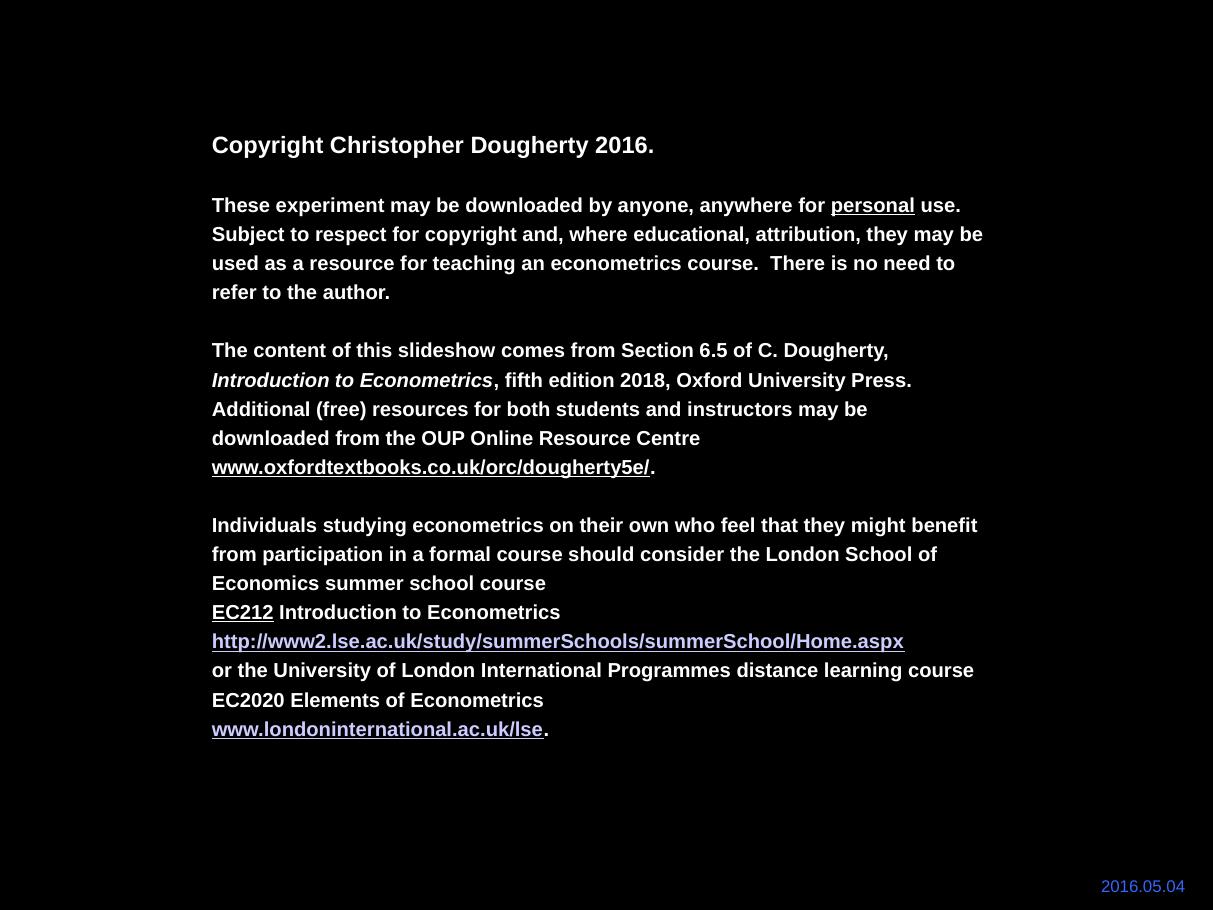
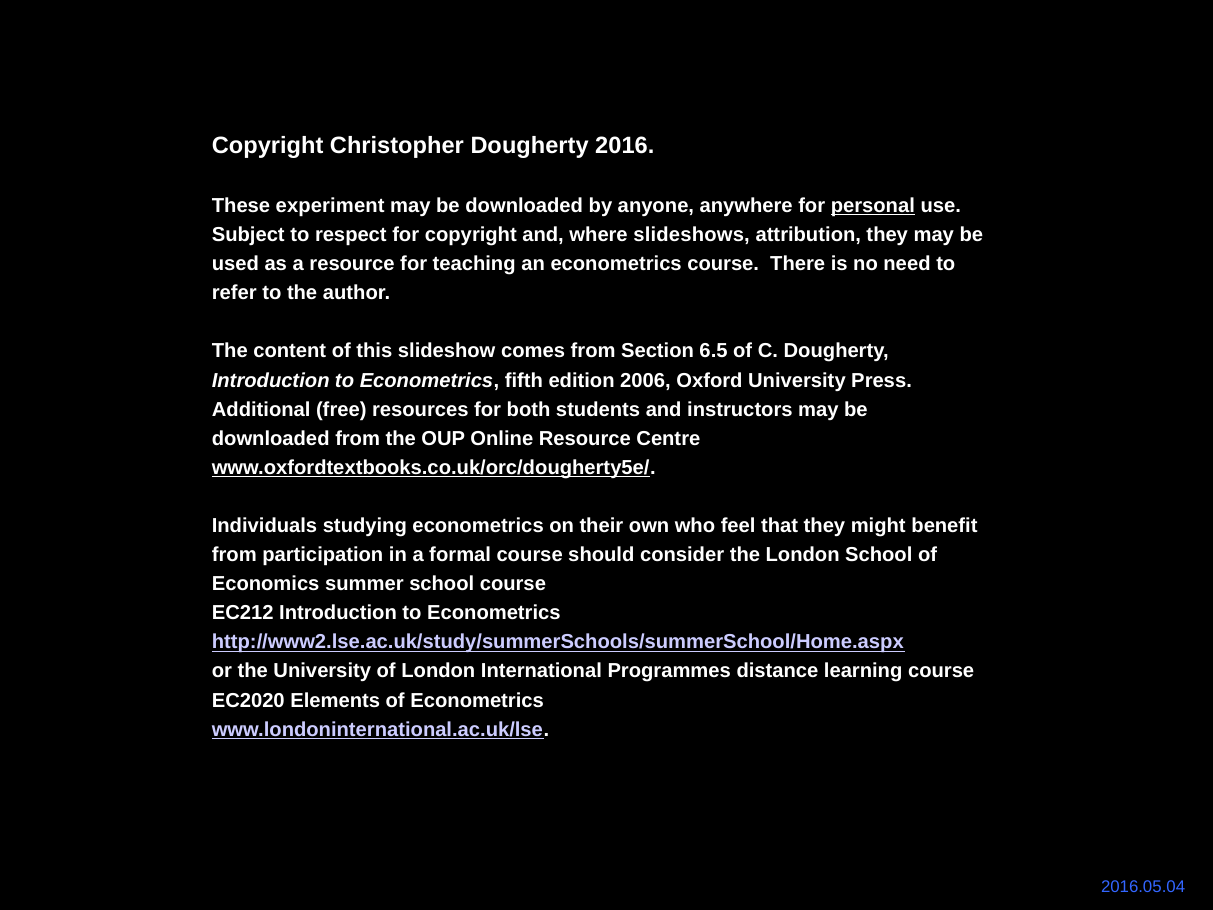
educational: educational -> slideshows
2018: 2018 -> 2006
EC212 underline: present -> none
